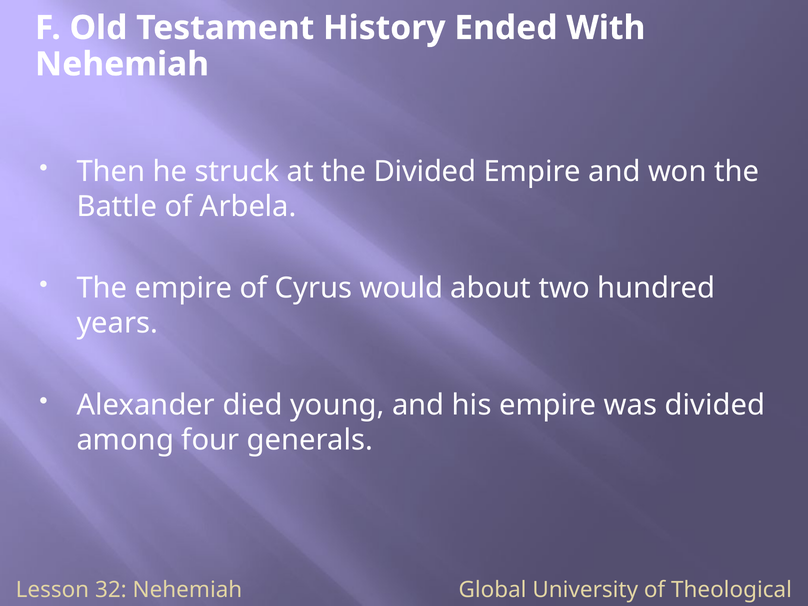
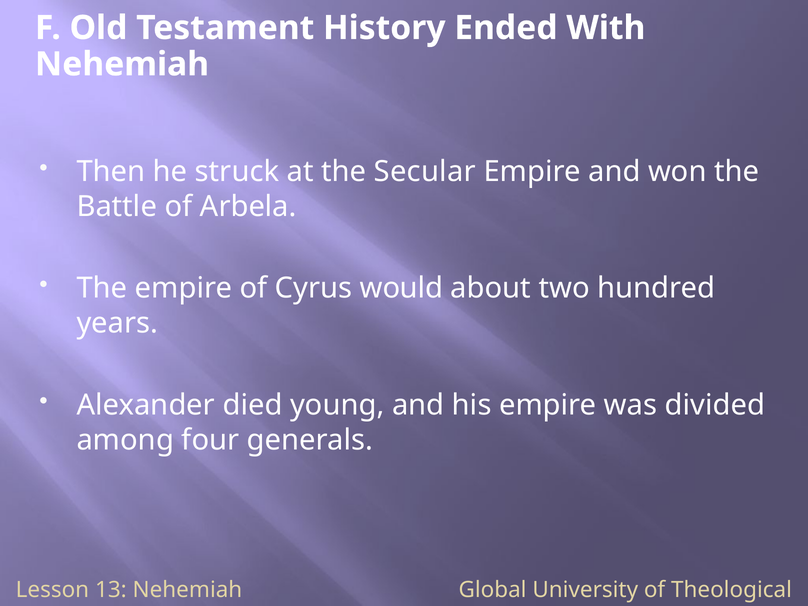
the Divided: Divided -> Secular
32: 32 -> 13
